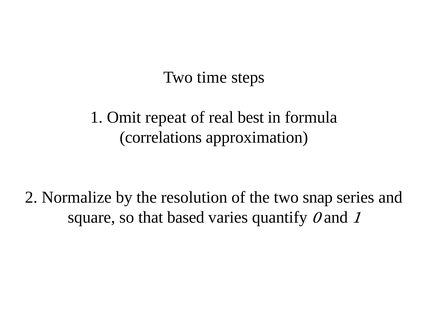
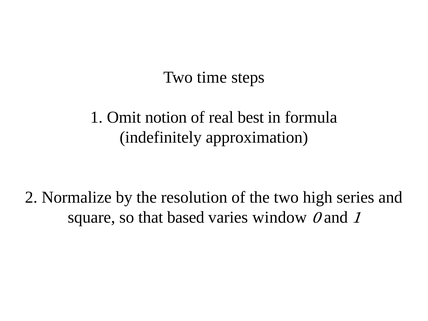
repeat: repeat -> notion
correlations: correlations -> indefinitely
snap: snap -> high
quantify: quantify -> window
